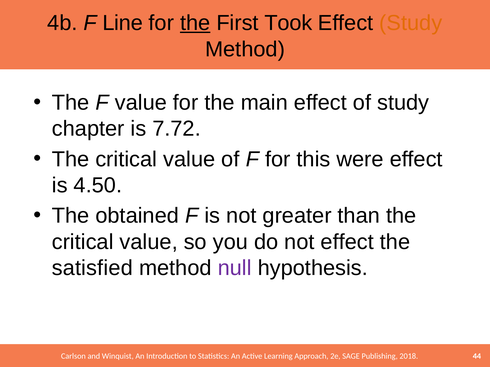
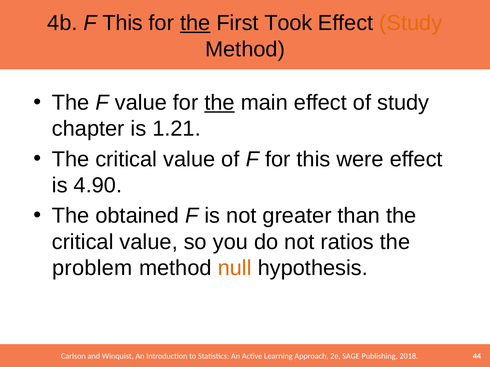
F Line: Line -> This
the at (220, 103) underline: none -> present
7.72: 7.72 -> 1.21
4.50: 4.50 -> 4.90
not effect: effect -> ratios
satisfied: satisfied -> problem
null colour: purple -> orange
